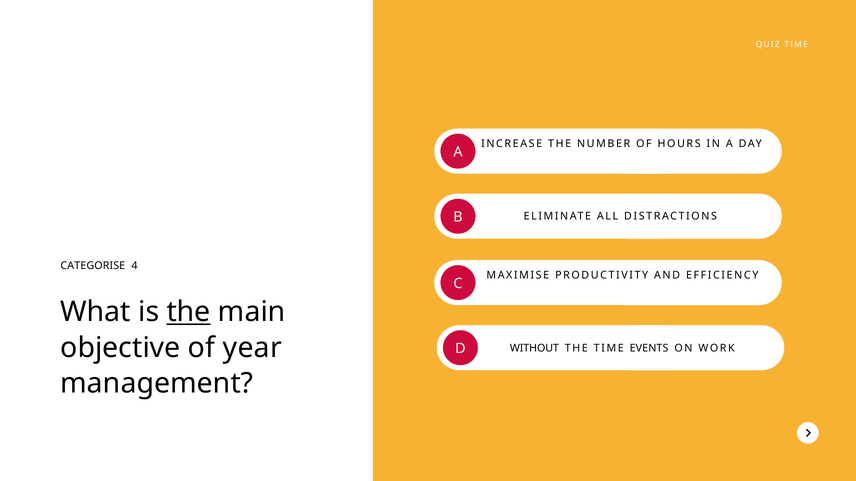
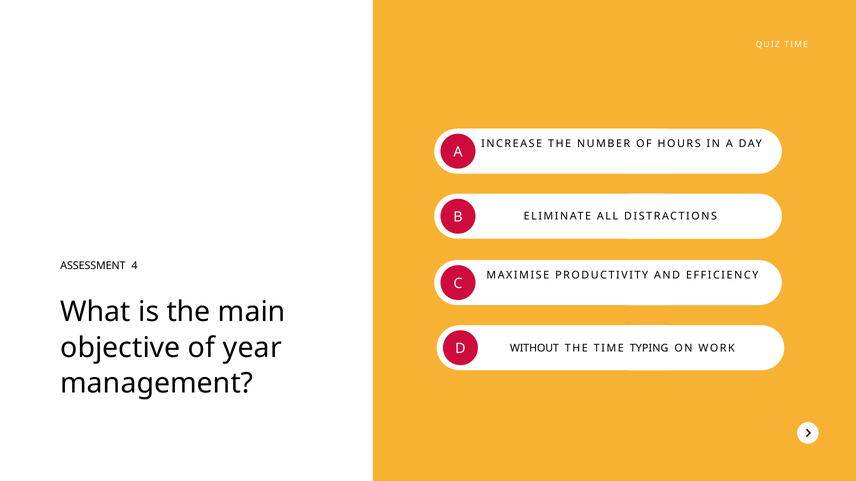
CATEGORISE: CATEGORISE -> ASSESSMENT
the at (189, 312) underline: present -> none
EVENTS: EVENTS -> TYPING
